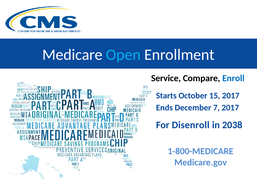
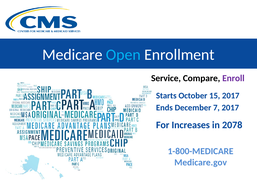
Enroll colour: blue -> purple
Disenroll: Disenroll -> Increases
2038: 2038 -> 2078
